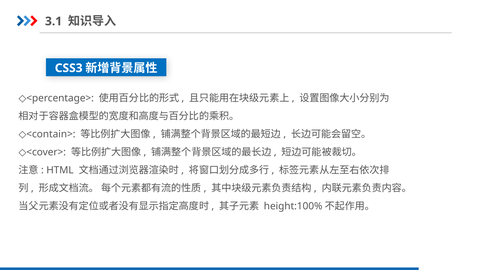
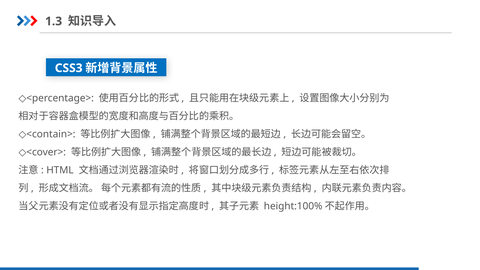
3.1: 3.1 -> 1.3
